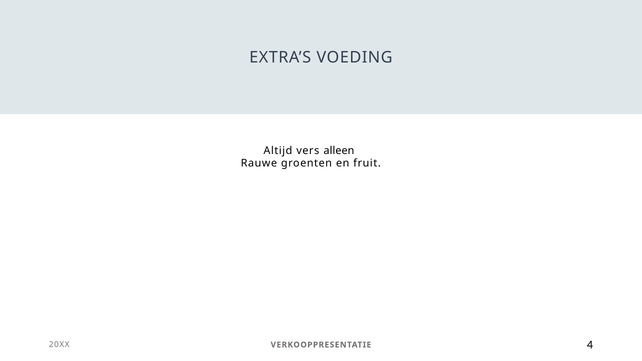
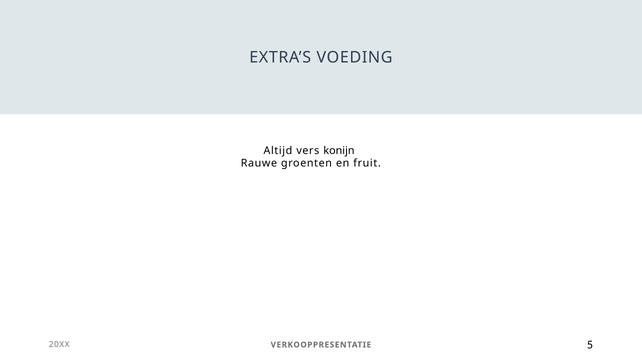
alleen: alleen -> konijn
4: 4 -> 5
